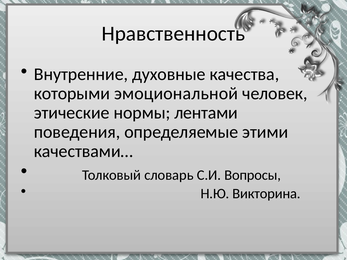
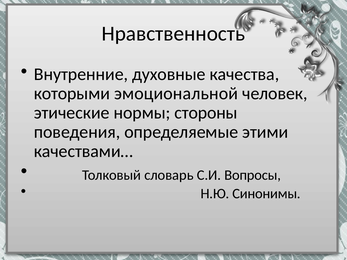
лентами: лентами -> стороны
Викторина: Викторина -> Синонимы
